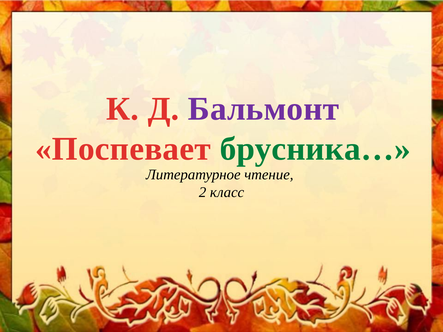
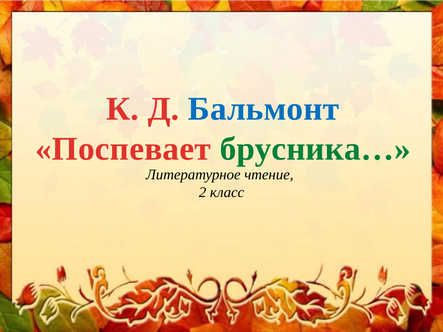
Бальмонт colour: purple -> blue
